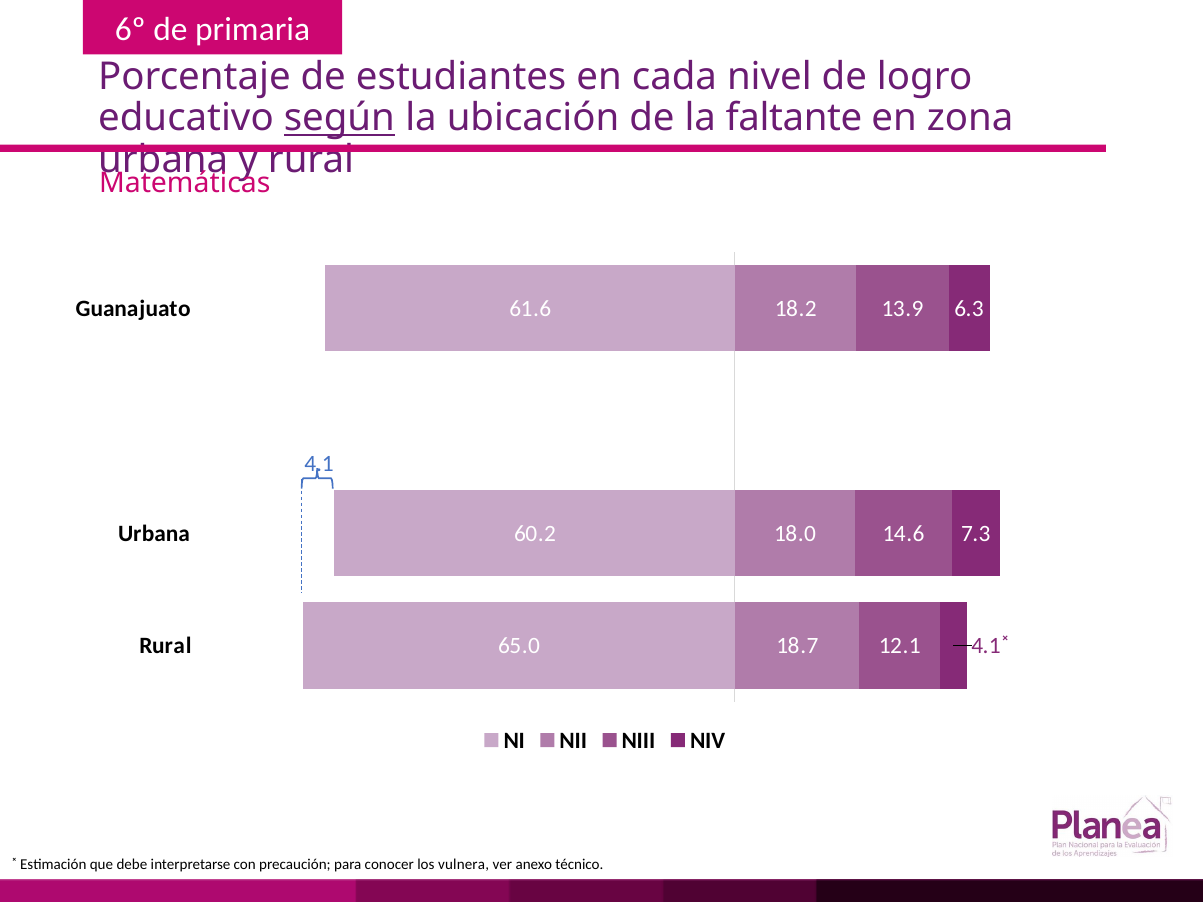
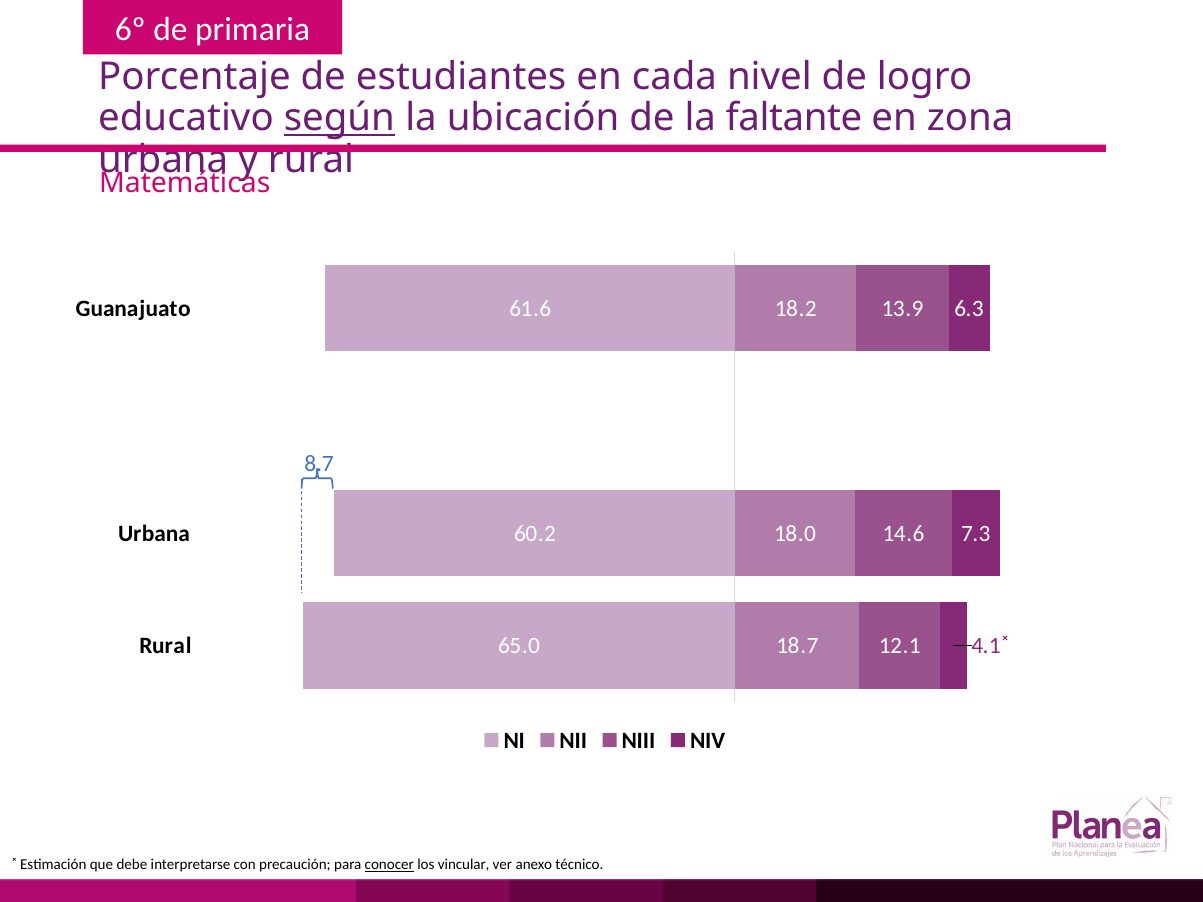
4.1: 4.1 -> 8.7
conocer underline: none -> present
vulnera: vulnera -> vincular
